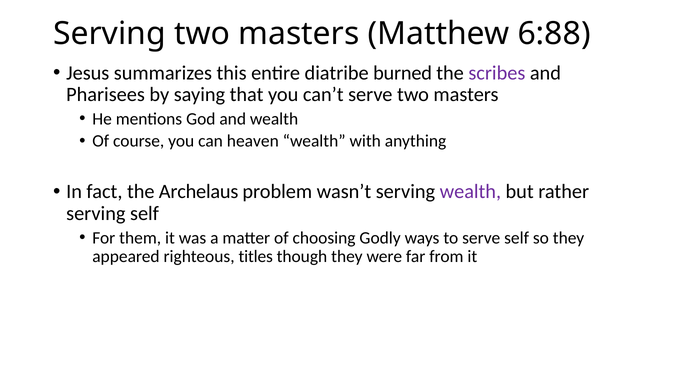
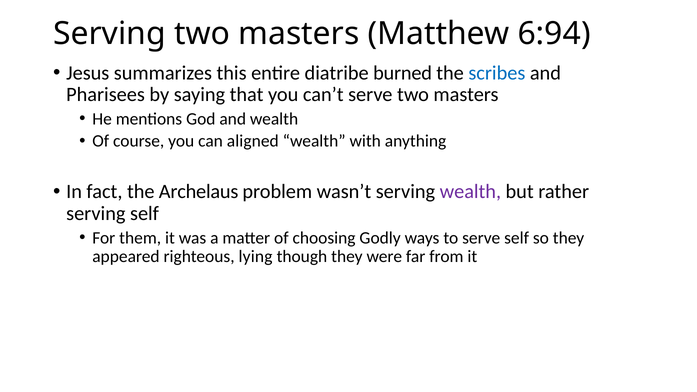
6:88: 6:88 -> 6:94
scribes colour: purple -> blue
heaven: heaven -> aligned
titles: titles -> lying
